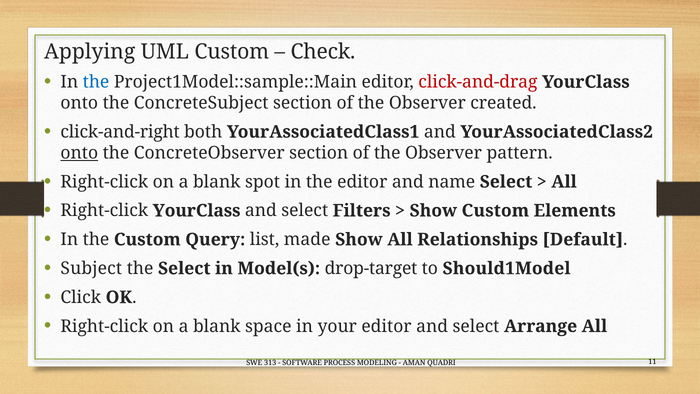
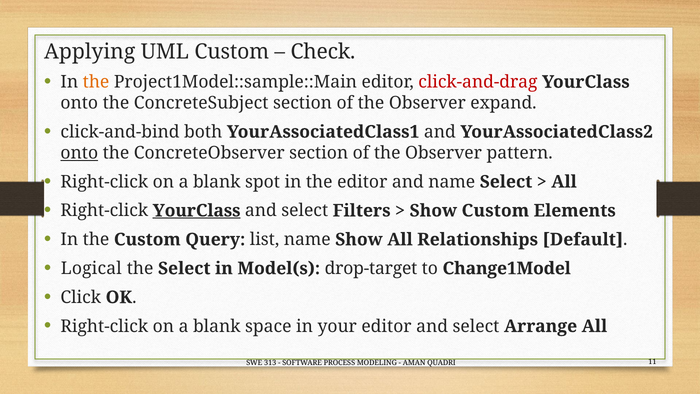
the at (96, 82) colour: blue -> orange
created: created -> expand
click-and-right: click-and-right -> click-and-bind
YourClass at (197, 211) underline: none -> present
list made: made -> name
Subject: Subject -> Logical
Should1Model: Should1Model -> Change1Model
